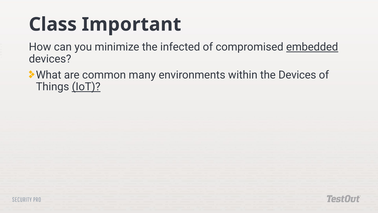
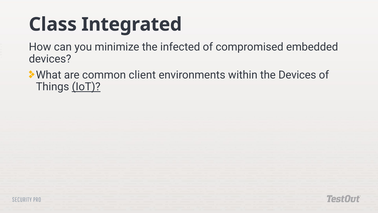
Important: Important -> Integrated
embedded underline: present -> none
many: many -> client
